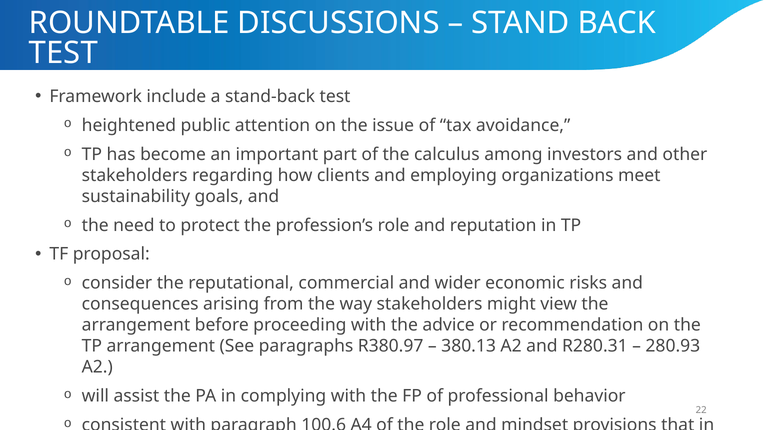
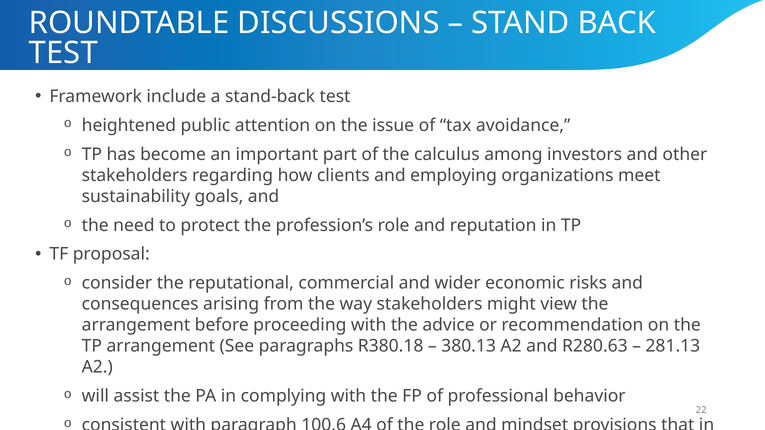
R380.97: R380.97 -> R380.18
R280.31: R280.31 -> R280.63
280.93: 280.93 -> 281.13
